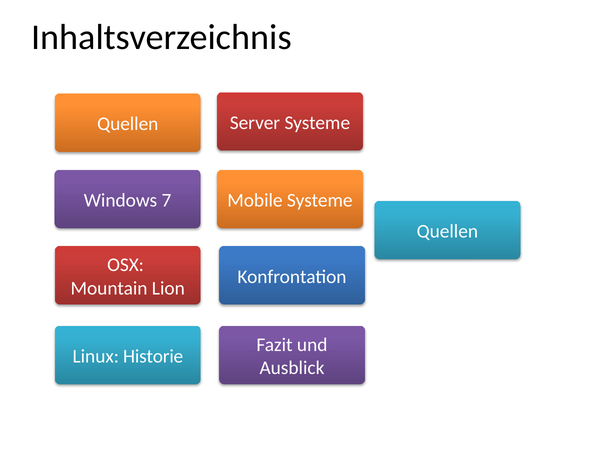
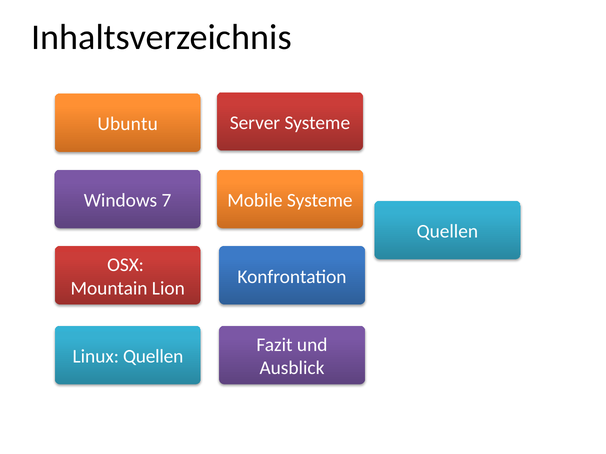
Quellen at (128, 124): Quellen -> Ubuntu
Linux Historie: Historie -> Quellen
